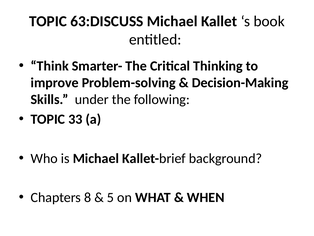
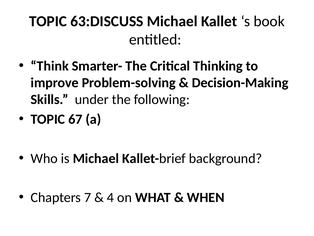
33: 33 -> 67
8: 8 -> 7
5: 5 -> 4
